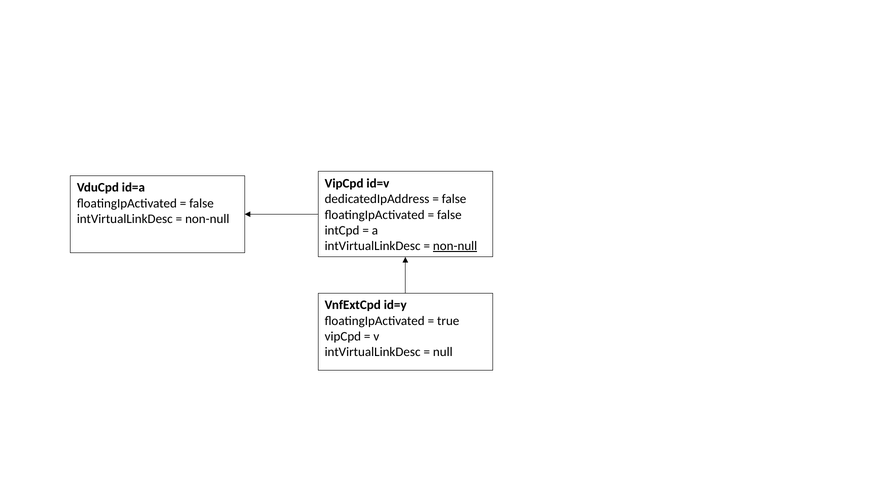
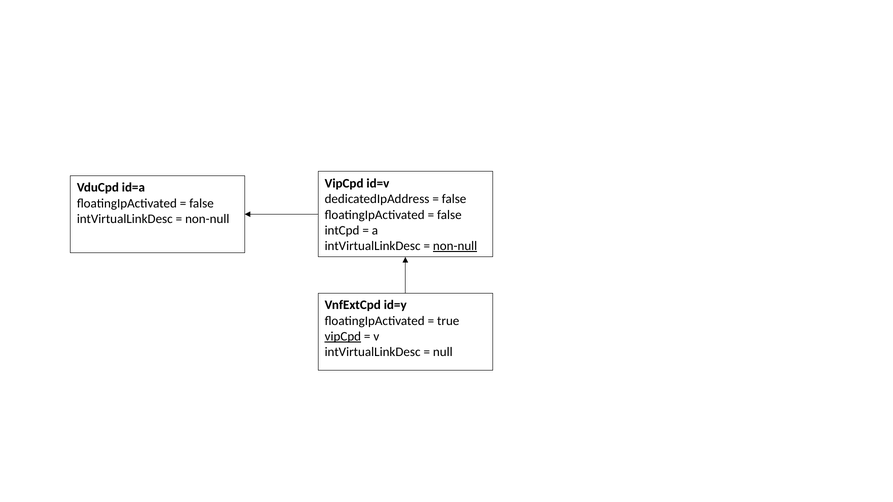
vipCpd at (343, 337) underline: none -> present
